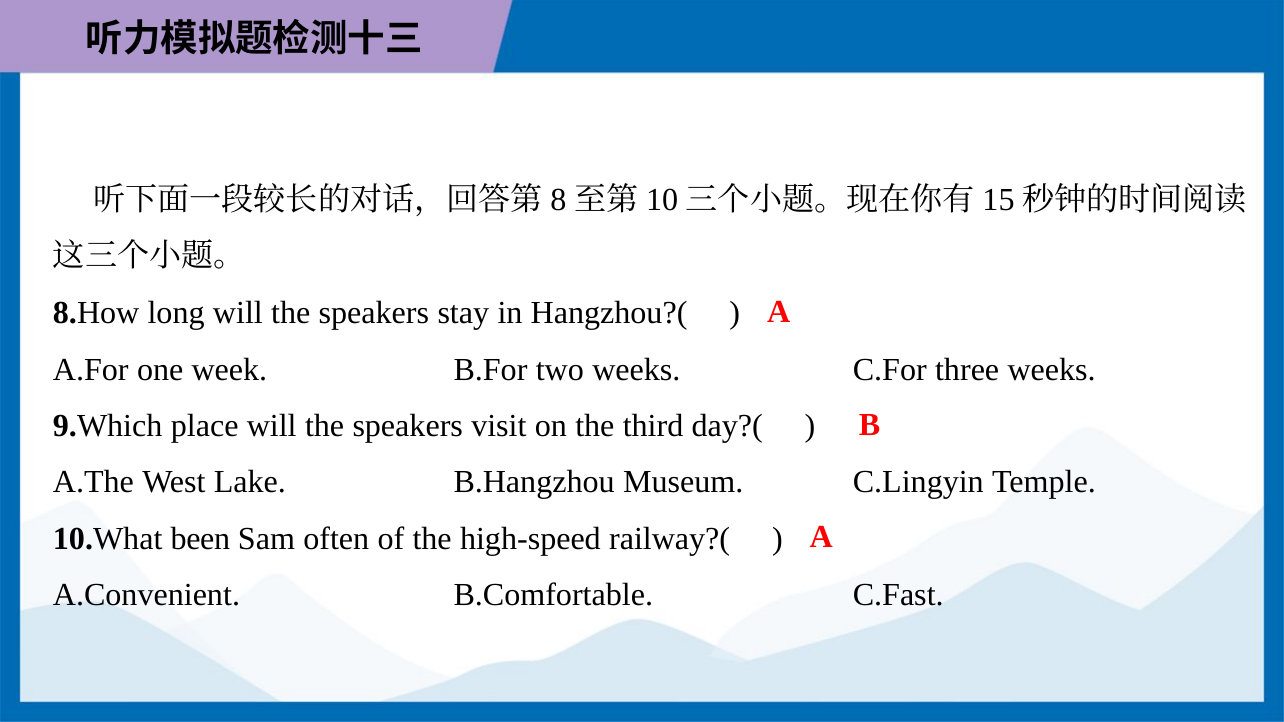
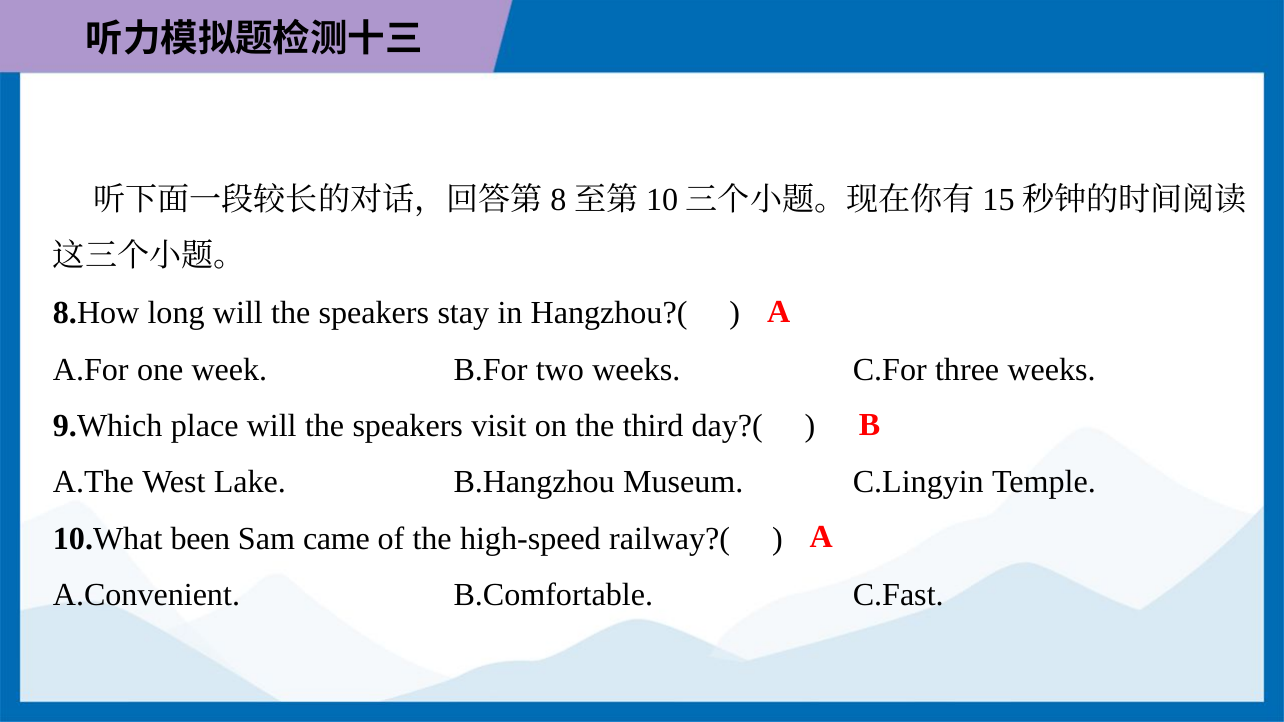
often: often -> came
